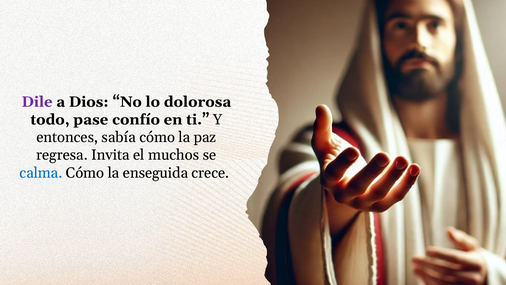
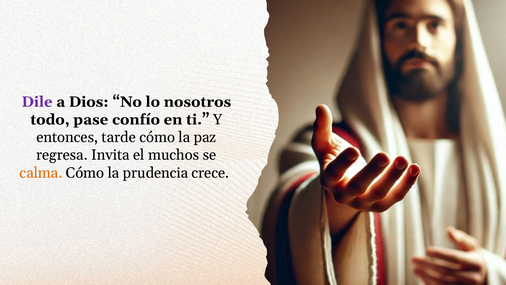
dolorosa: dolorosa -> nosotros
sabía: sabía -> tarde
calma colour: blue -> orange
enseguida: enseguida -> prudencia
